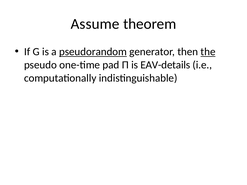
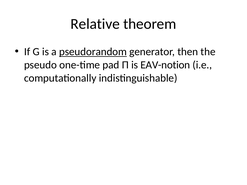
Assume: Assume -> Relative
the underline: present -> none
EAV-details: EAV-details -> EAV-notion
